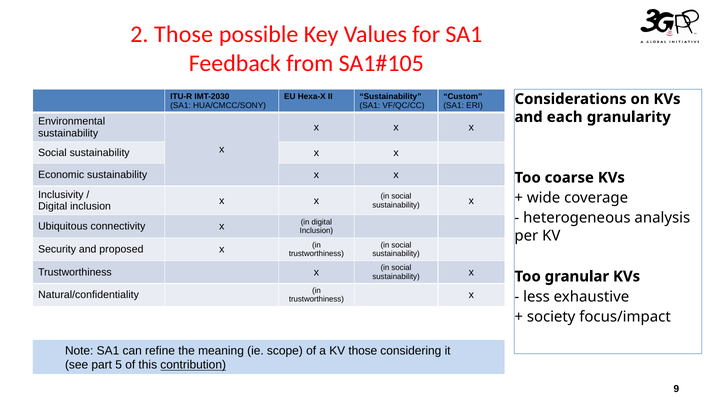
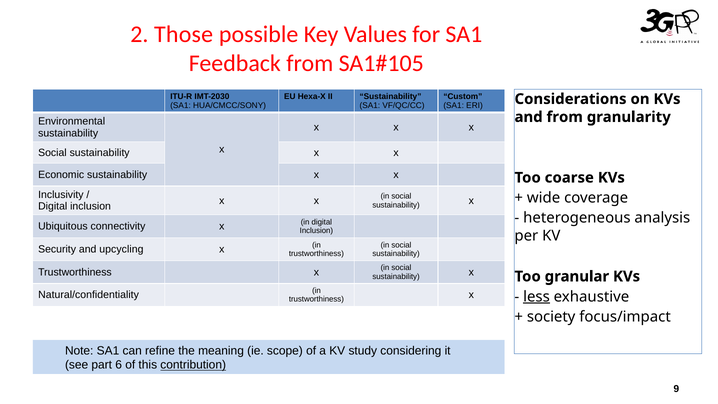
and each: each -> from
proposed: proposed -> upcycling
less underline: none -> present
KV those: those -> study
5: 5 -> 6
